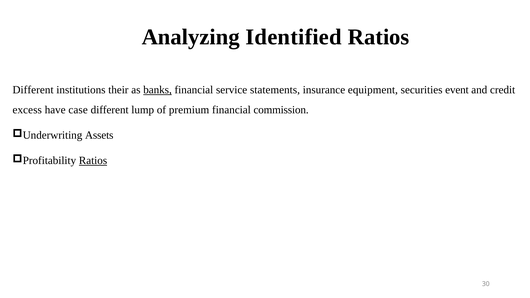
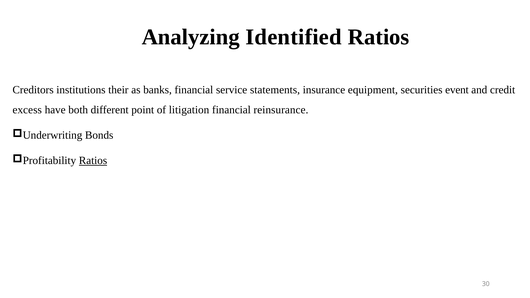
Different at (33, 90): Different -> Creditors
banks underline: present -> none
case: case -> both
lump: lump -> point
premium: premium -> litigation
commission: commission -> reinsurance
Assets: Assets -> Bonds
